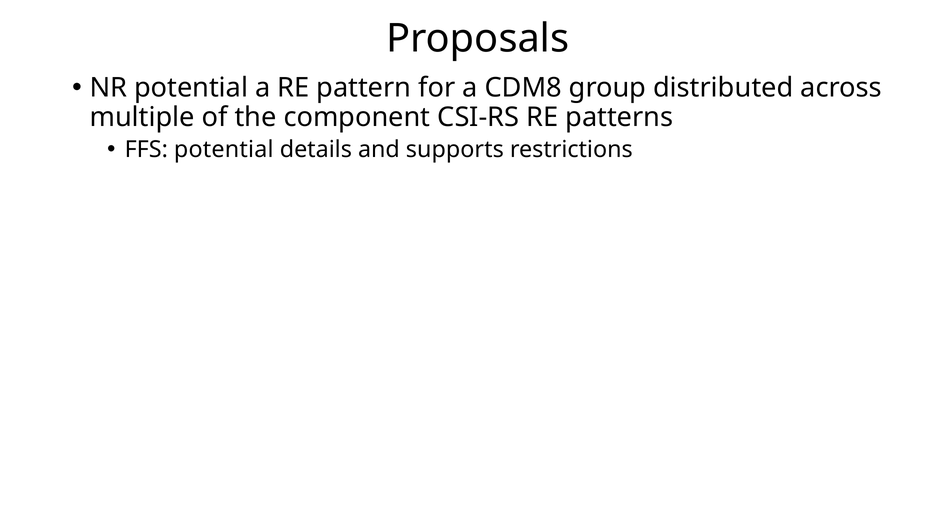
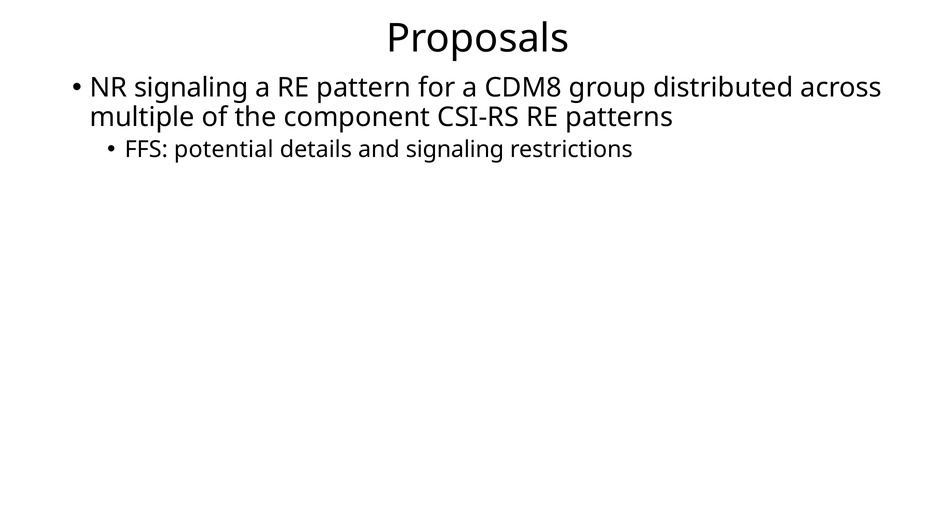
NR potential: potential -> signaling
and supports: supports -> signaling
